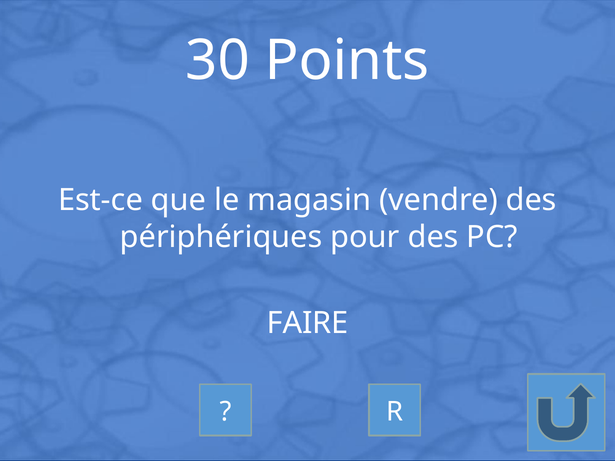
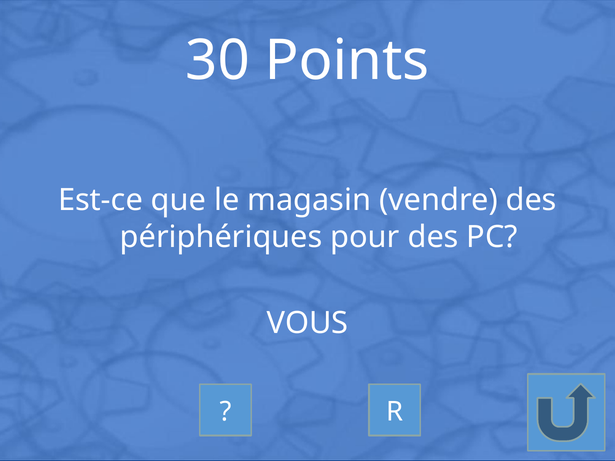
FAIRE: FAIRE -> VOUS
